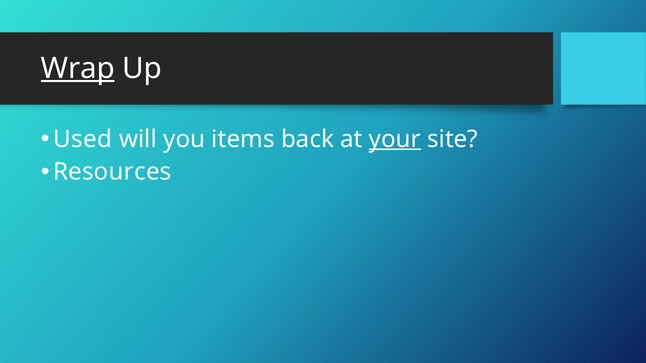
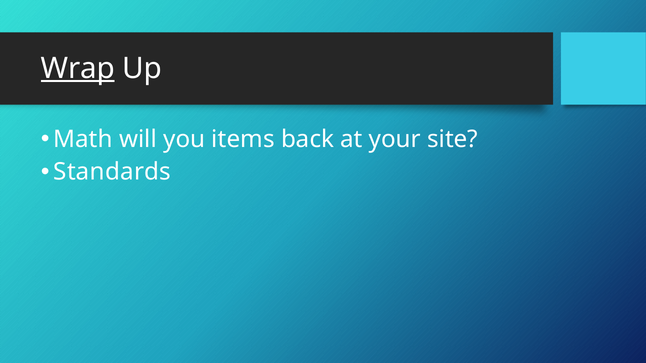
Used: Used -> Math
your underline: present -> none
Resources: Resources -> Standards
